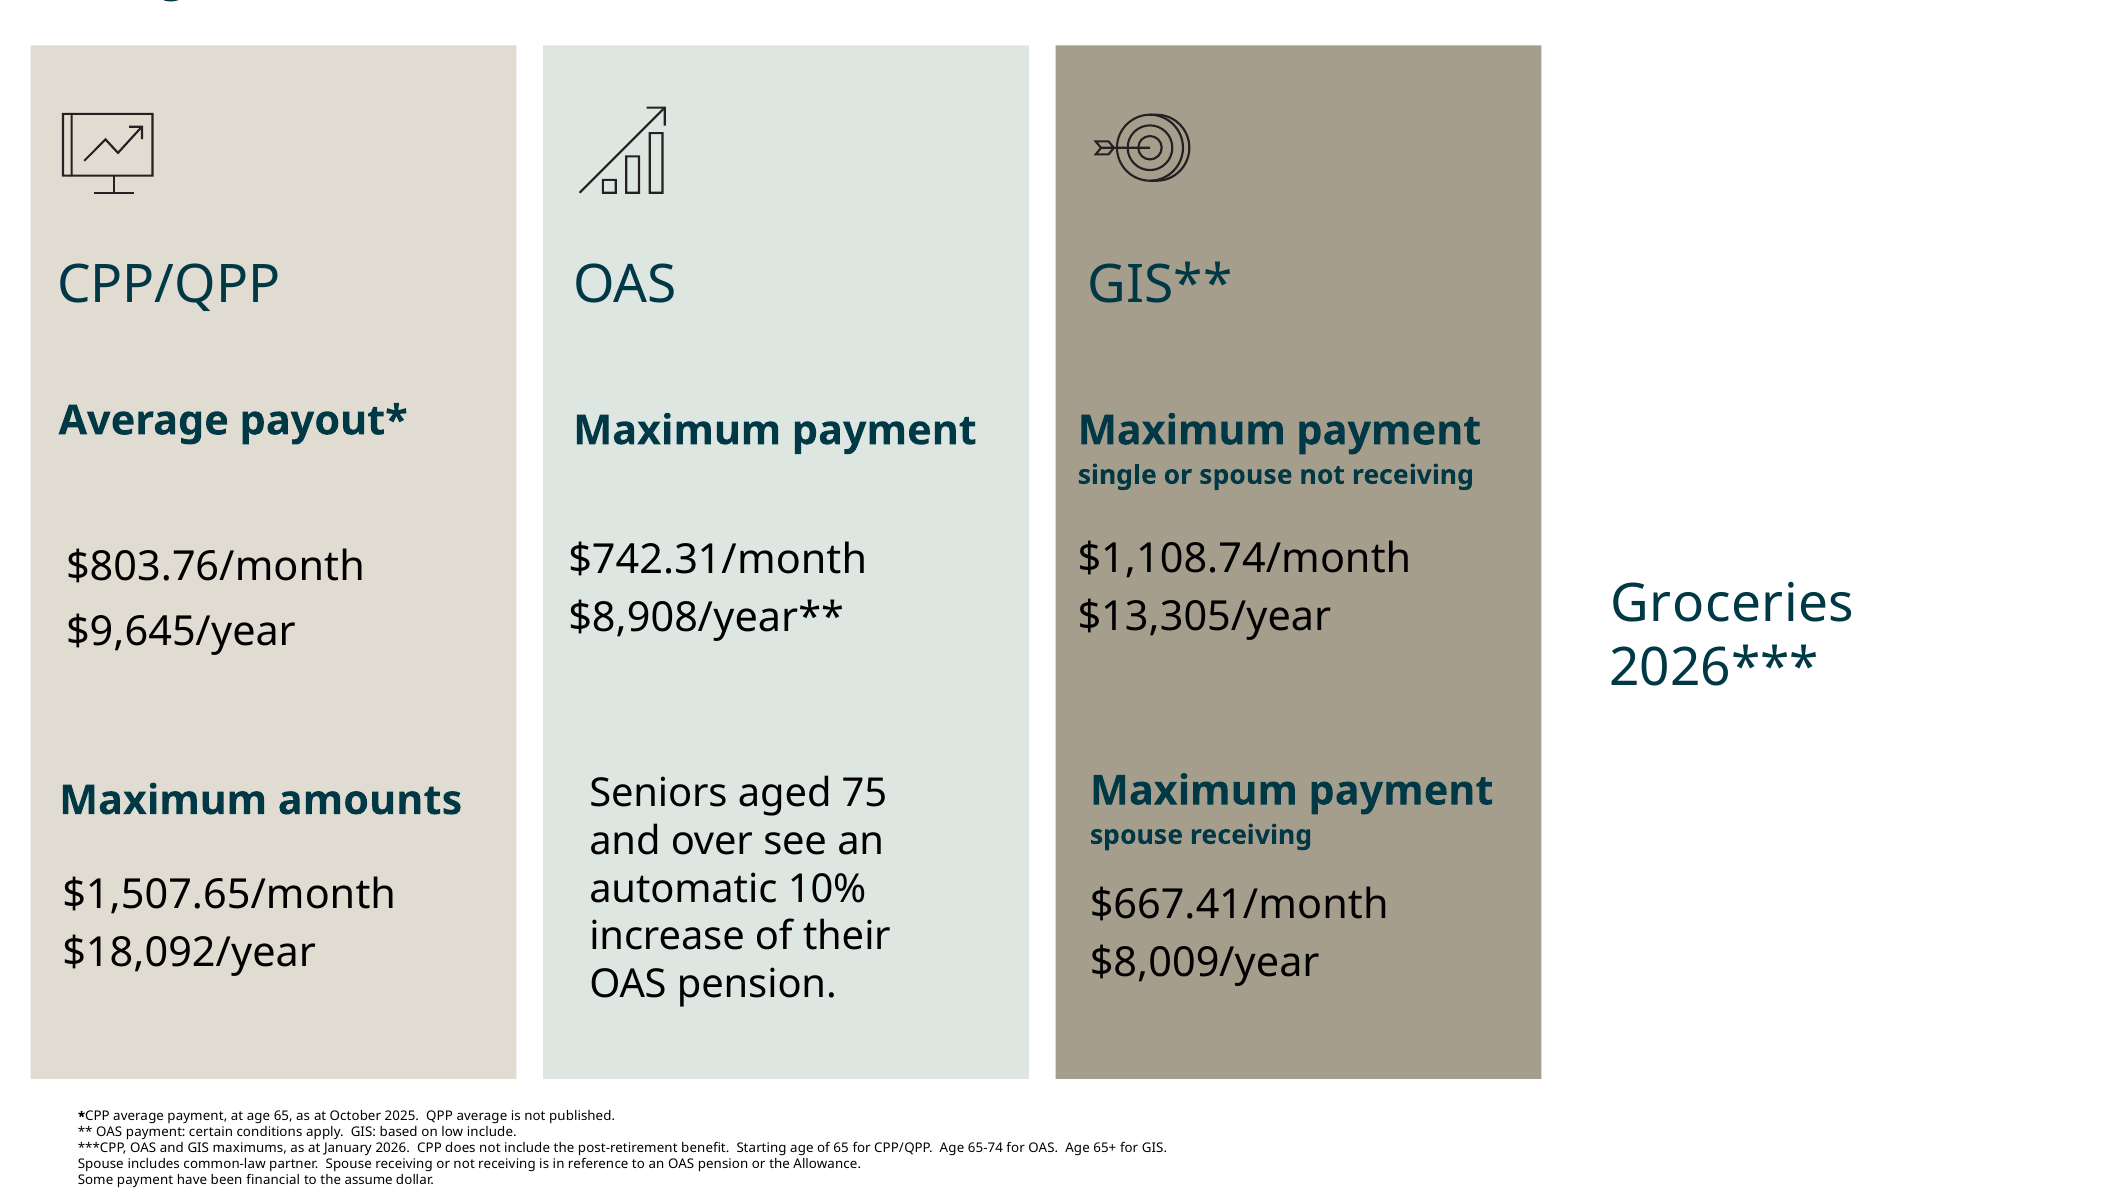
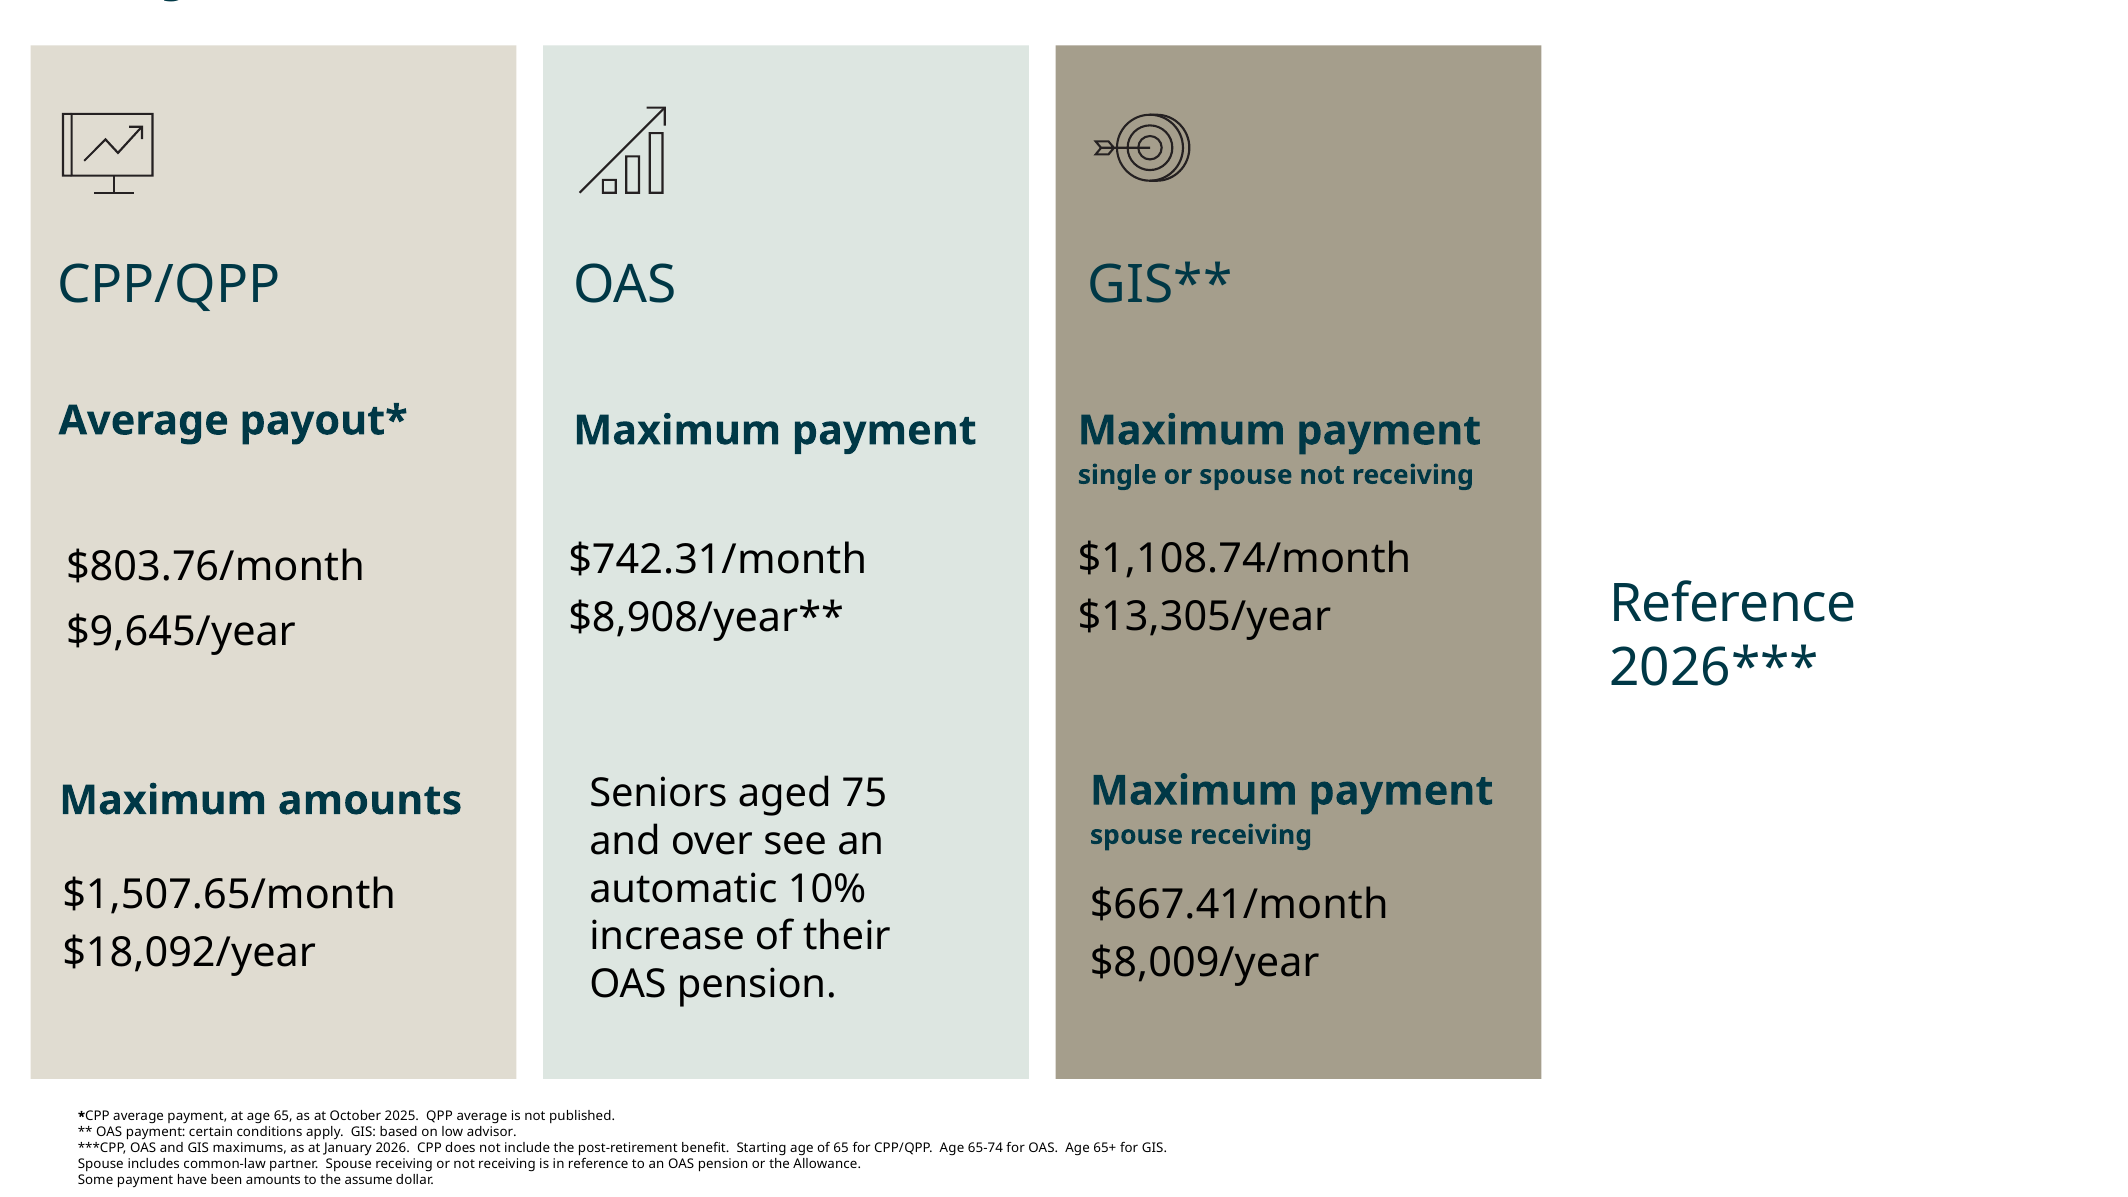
Groceries at (1732, 604): Groceries -> Reference
low include: include -> advisor
been financial: financial -> amounts
